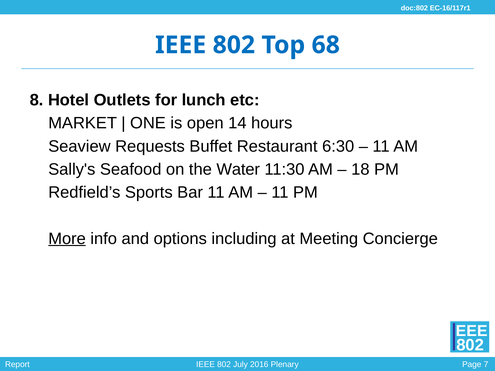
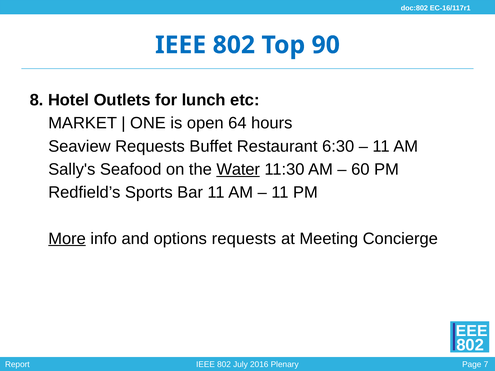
68: 68 -> 90
14: 14 -> 64
Water underline: none -> present
18: 18 -> 60
options including: including -> requests
